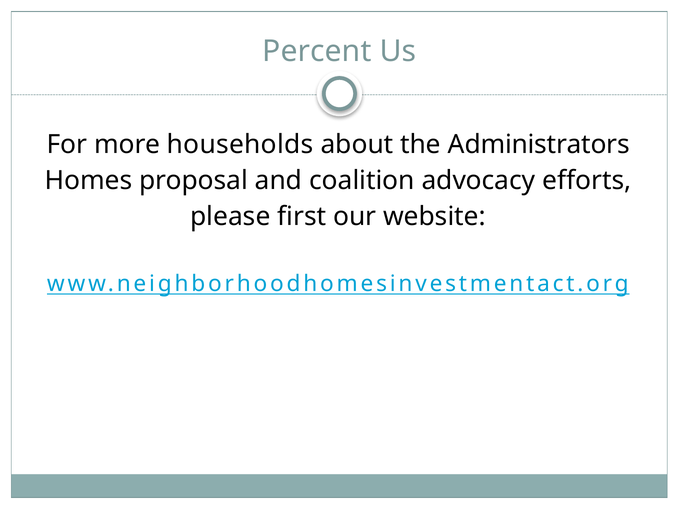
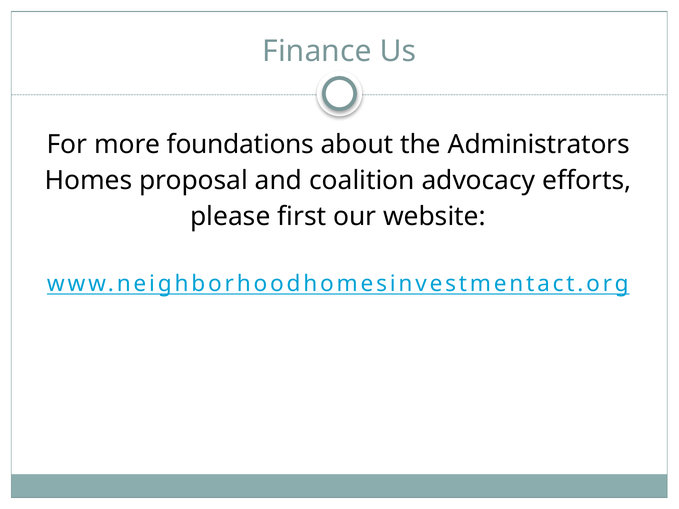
Percent: Percent -> Finance
households: households -> foundations
